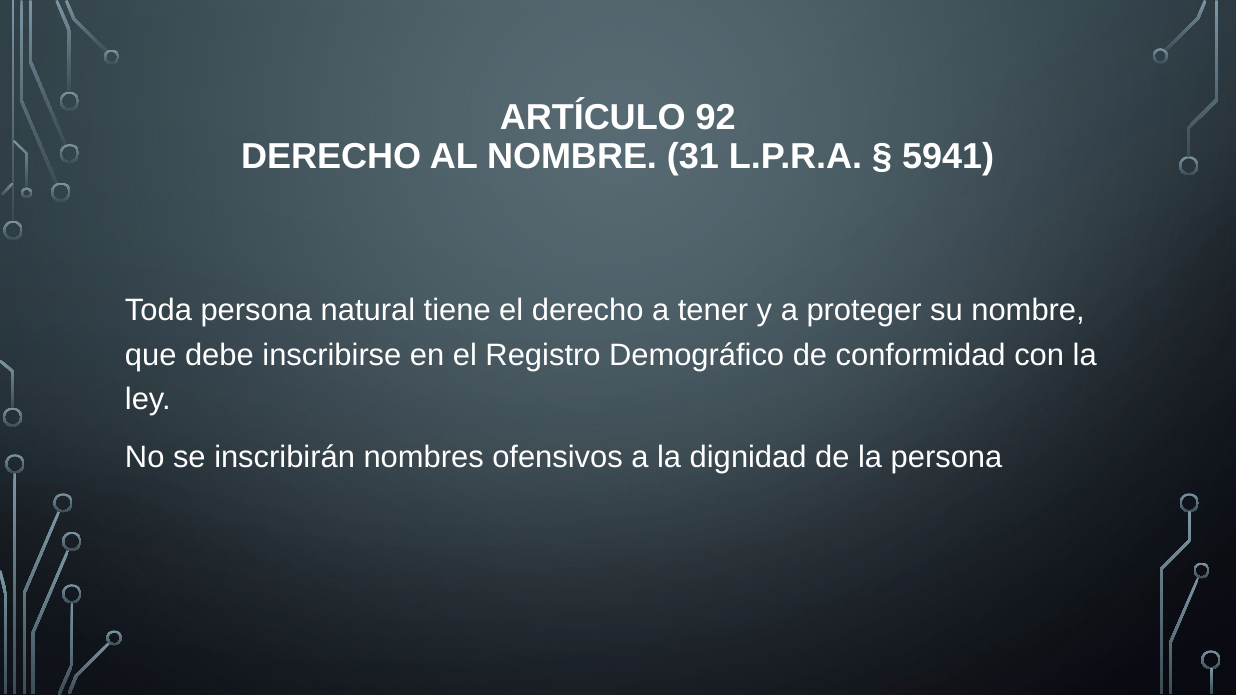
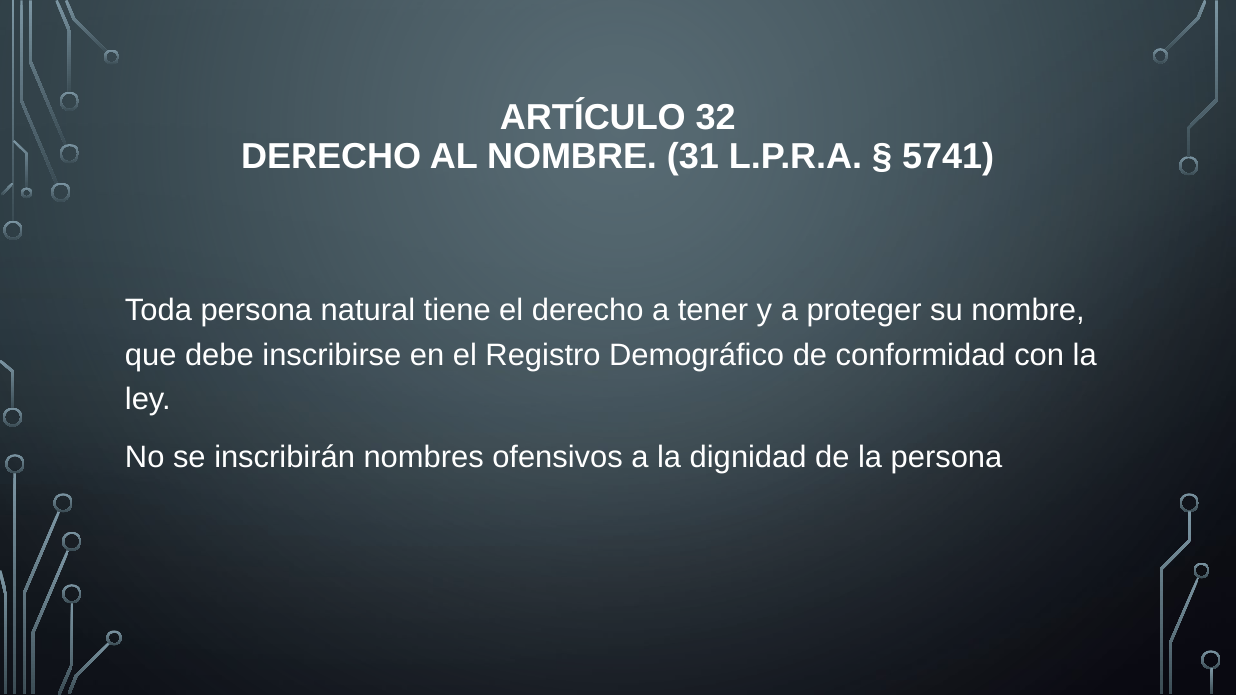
92: 92 -> 32
5941: 5941 -> 5741
